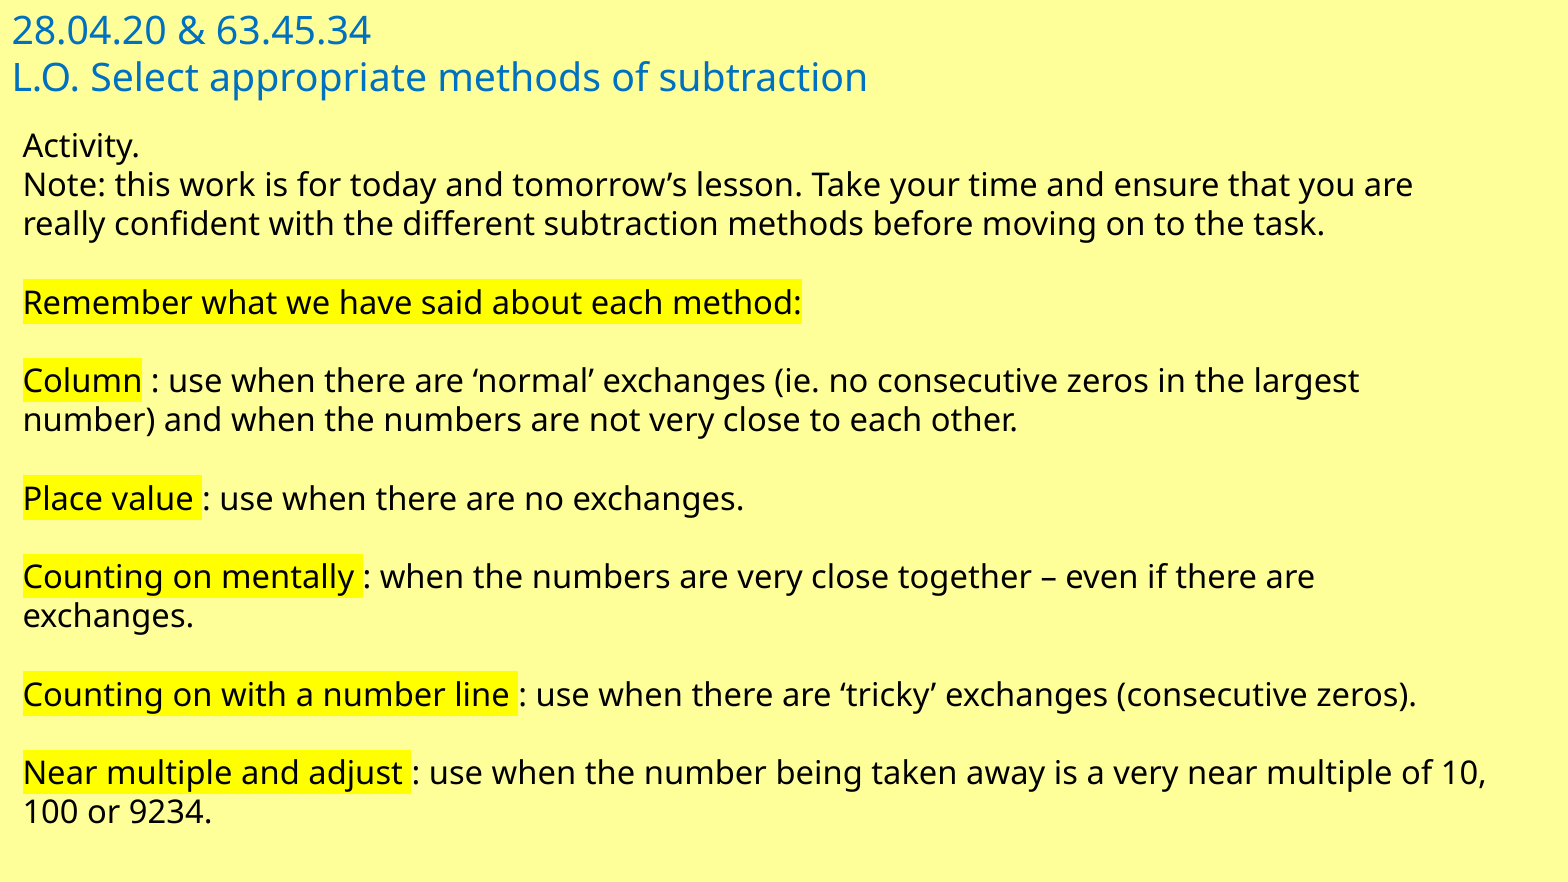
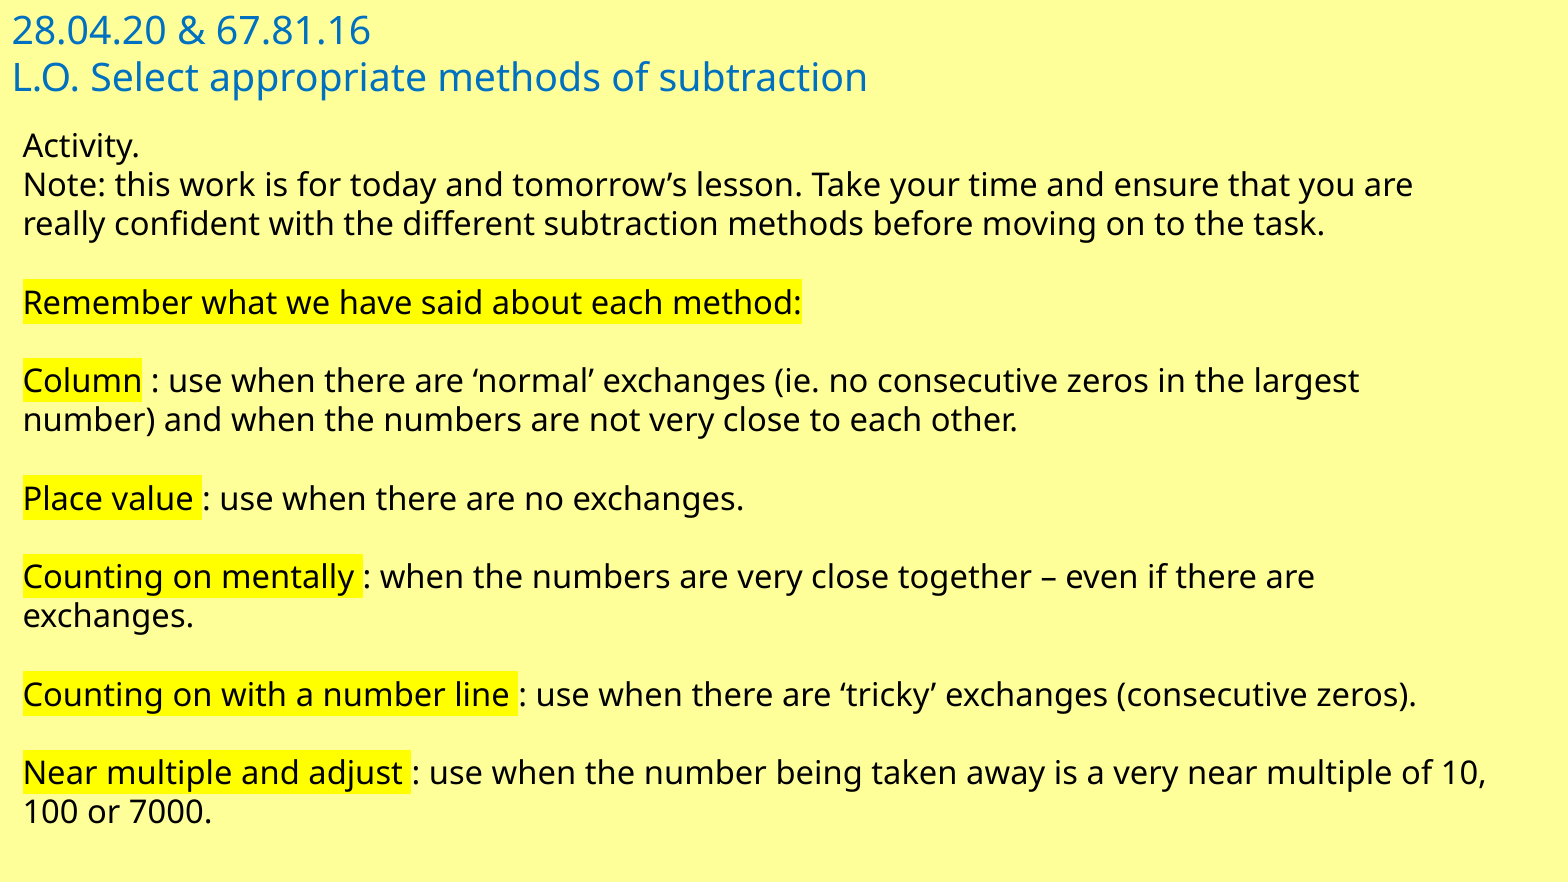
63.45.34: 63.45.34 -> 67.81.16
9234: 9234 -> 7000
